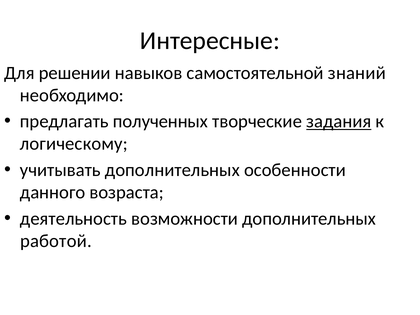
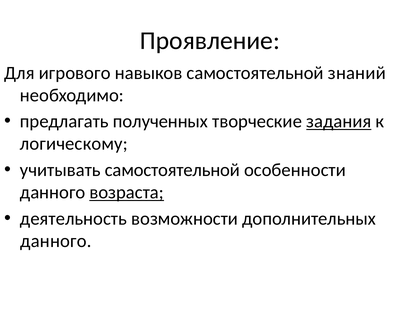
Интересные: Интересные -> Проявление
решении: решении -> игрового
учитывать дополнительных: дополнительных -> самостоятельной
возраста underline: none -> present
работой at (56, 241): работой -> данного
